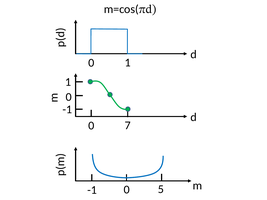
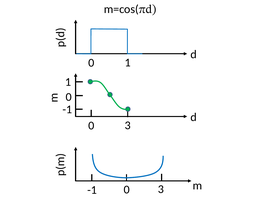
0 7: 7 -> 3
-1 5: 5 -> 3
